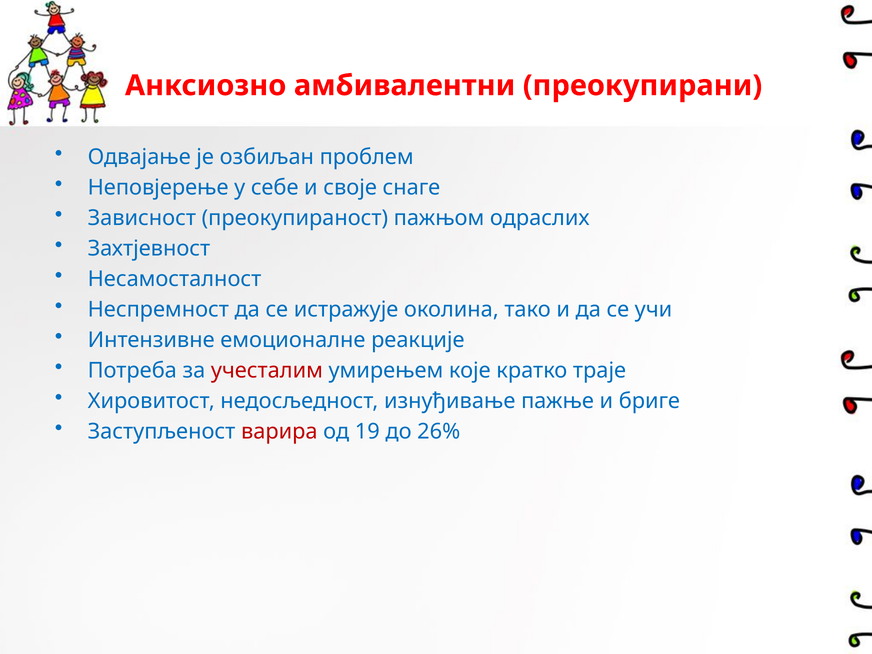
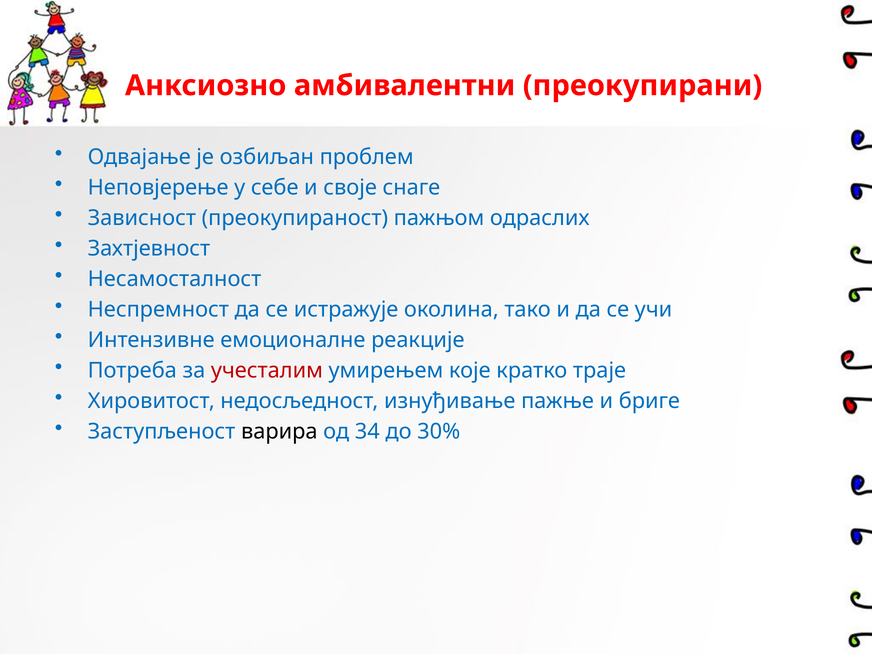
варира colour: red -> black
19: 19 -> 34
26%: 26% -> 30%
